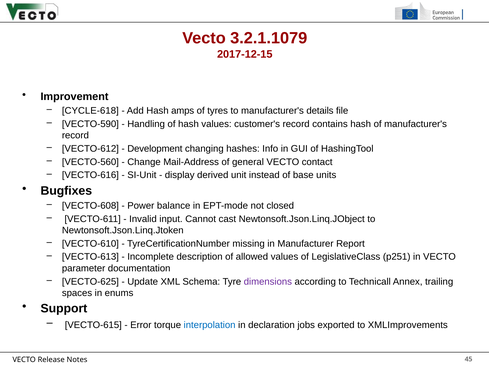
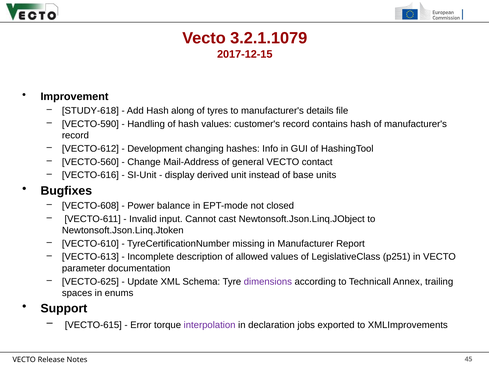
CYCLE-618: CYCLE-618 -> STUDY-618
amps: amps -> along
interpolation colour: blue -> purple
